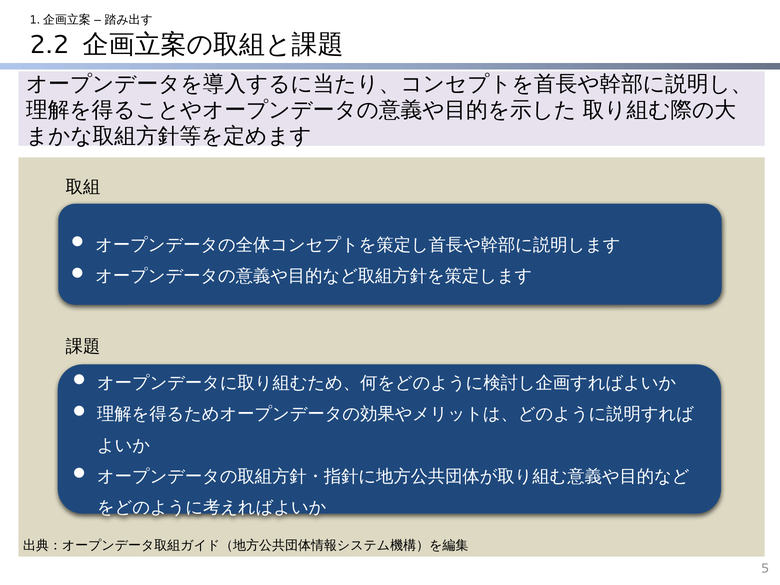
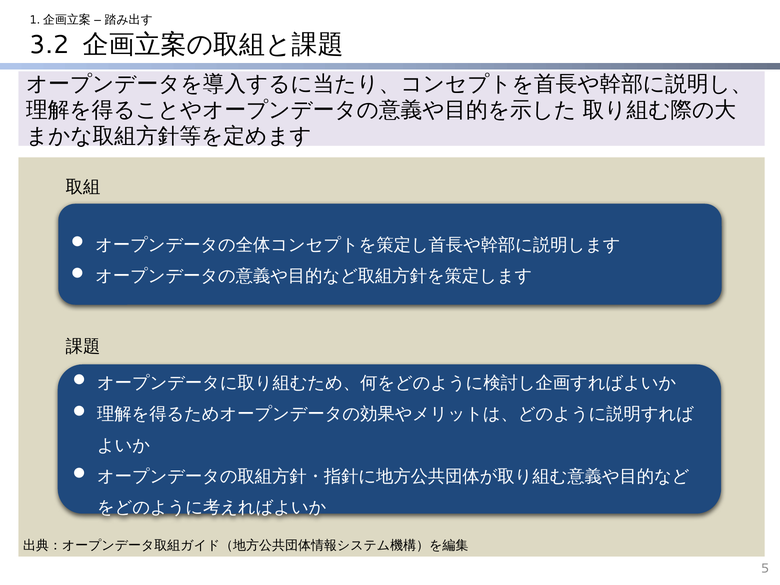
2.2: 2.2 -> 3.2
